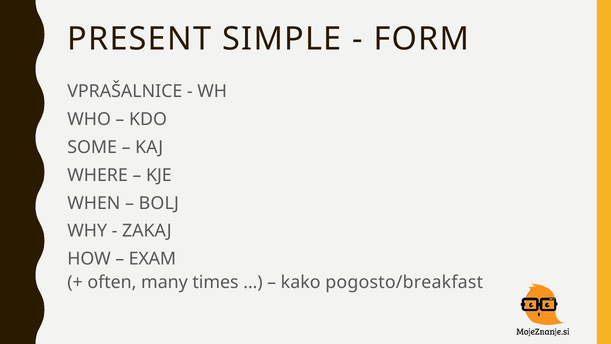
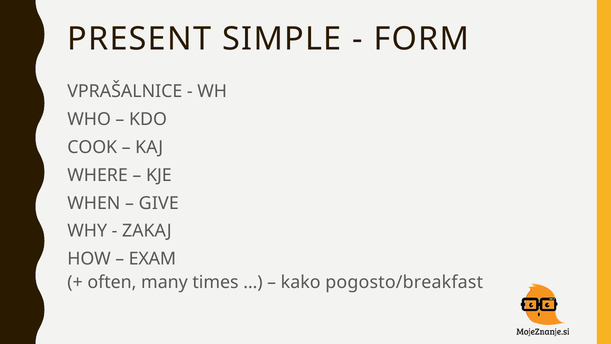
SOME: SOME -> COOK
BOLJ: BOLJ -> GIVE
